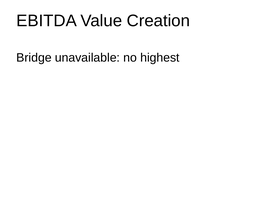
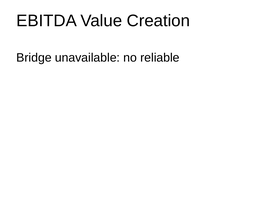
highest: highest -> reliable
